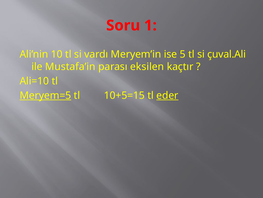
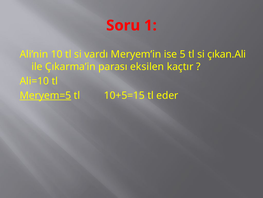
çuval.Ali: çuval.Ali -> çıkan.Ali
Mustafa’in: Mustafa’in -> Çıkarma’in
eder underline: present -> none
